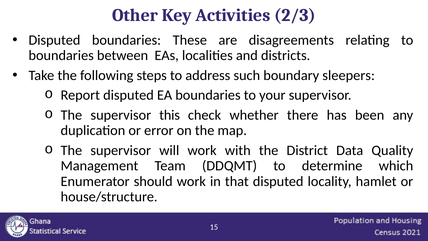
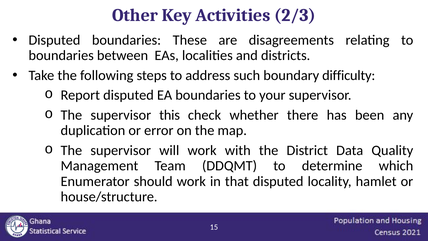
sleepers: sleepers -> difficulty
